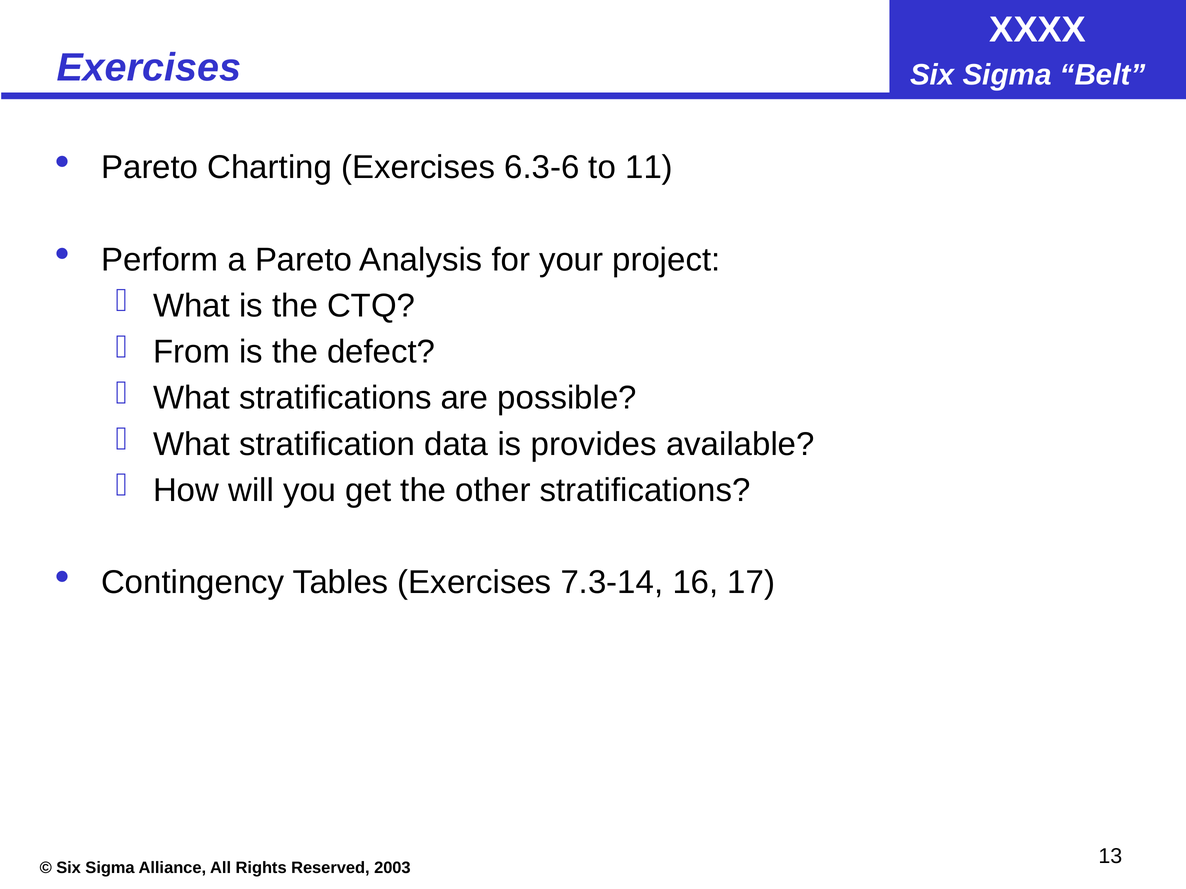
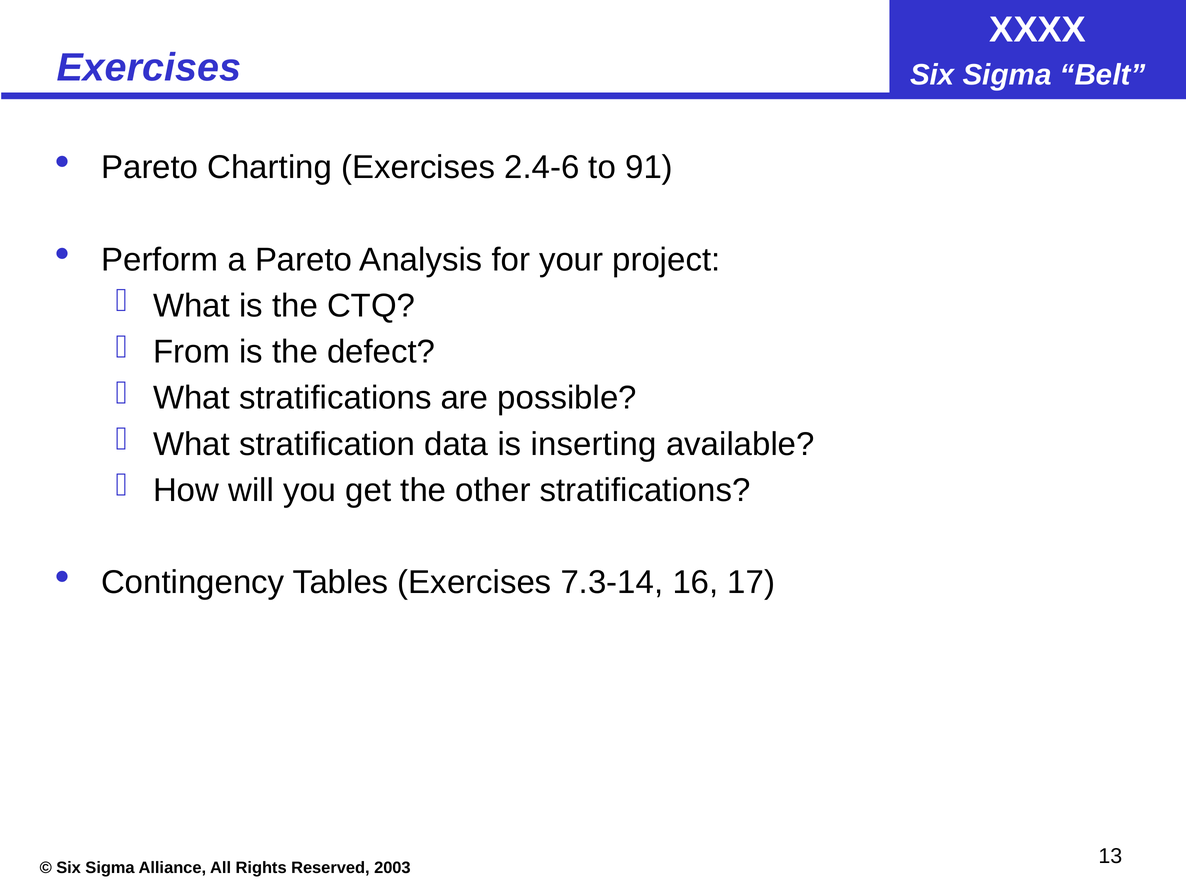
6.3-6: 6.3-6 -> 2.4-6
11: 11 -> 91
provides: provides -> inserting
